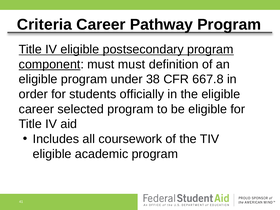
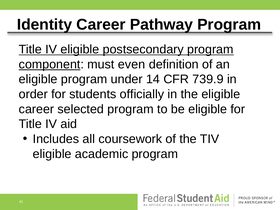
Criteria: Criteria -> Identity
must must: must -> even
38: 38 -> 14
667.8: 667.8 -> 739.9
